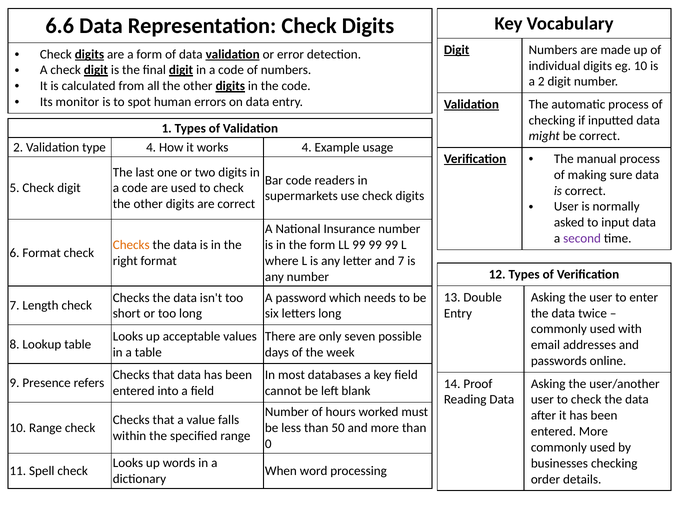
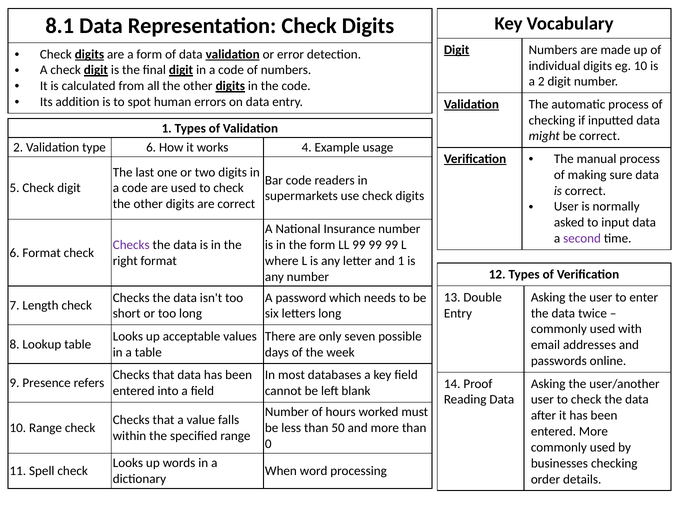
6.6: 6.6 -> 8.1
monitor: monitor -> addition
type 4: 4 -> 6
Checks at (131, 245) colour: orange -> purple
and 7: 7 -> 1
